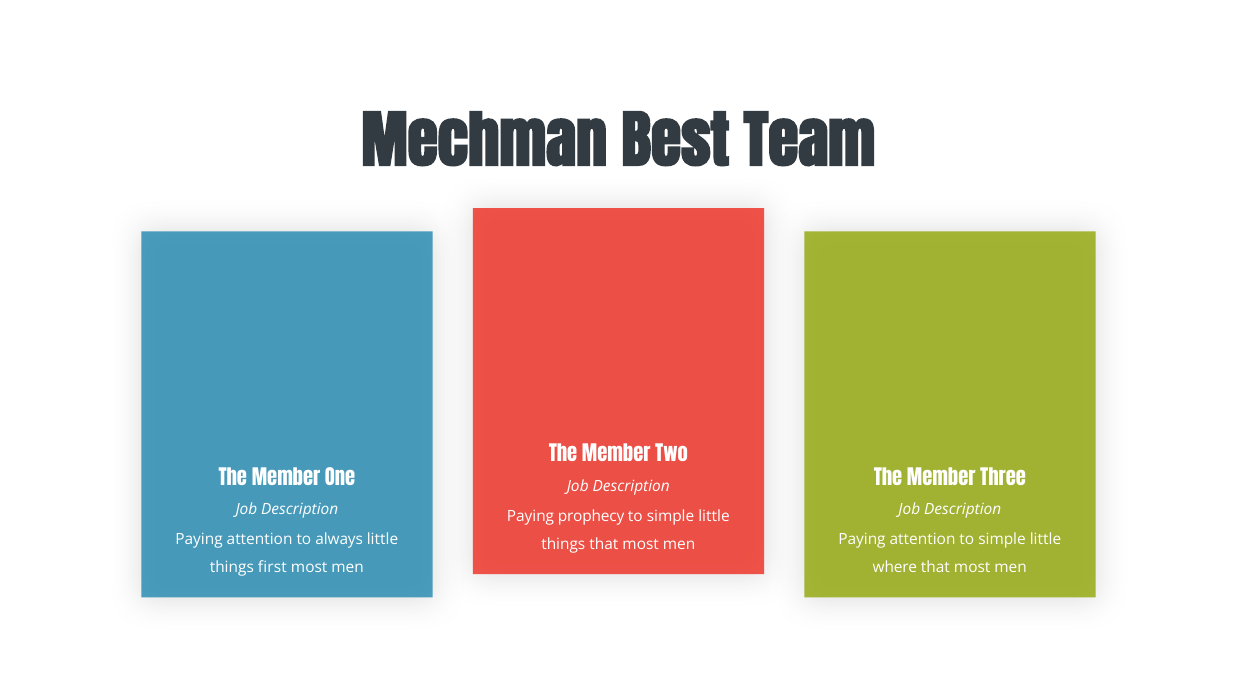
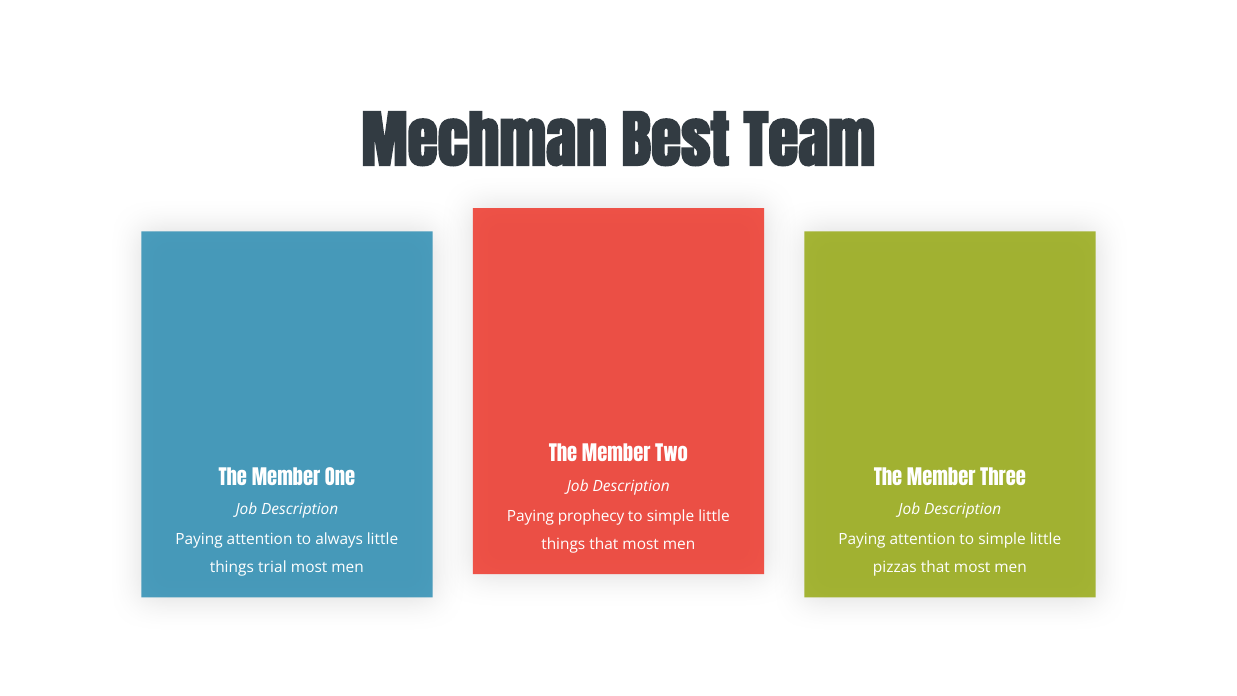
first: first -> trial
where: where -> pizzas
